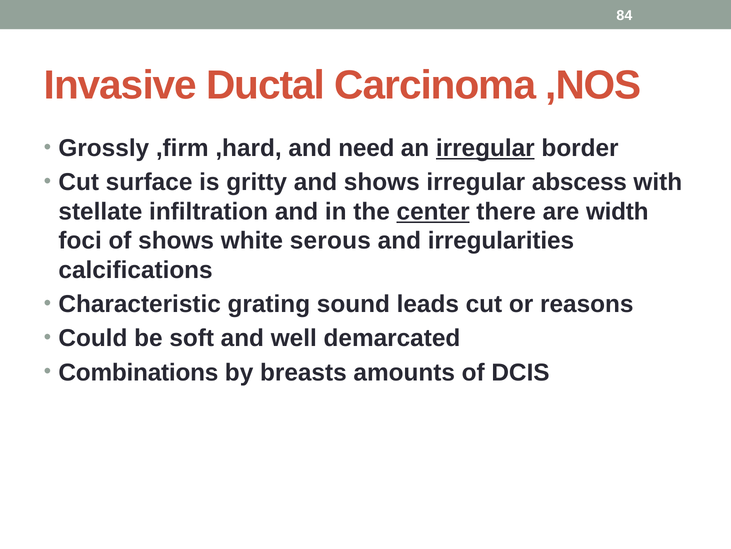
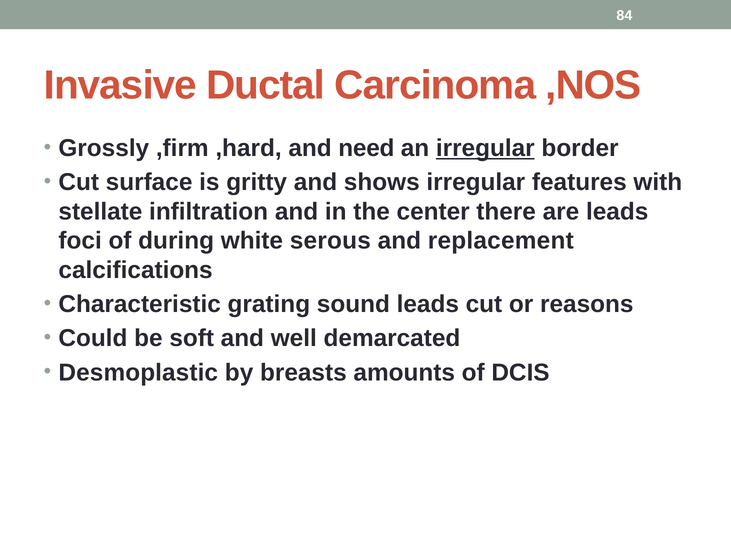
abscess: abscess -> features
center underline: present -> none
are width: width -> leads
of shows: shows -> during
irregularities: irregularities -> replacement
Combinations: Combinations -> Desmoplastic
